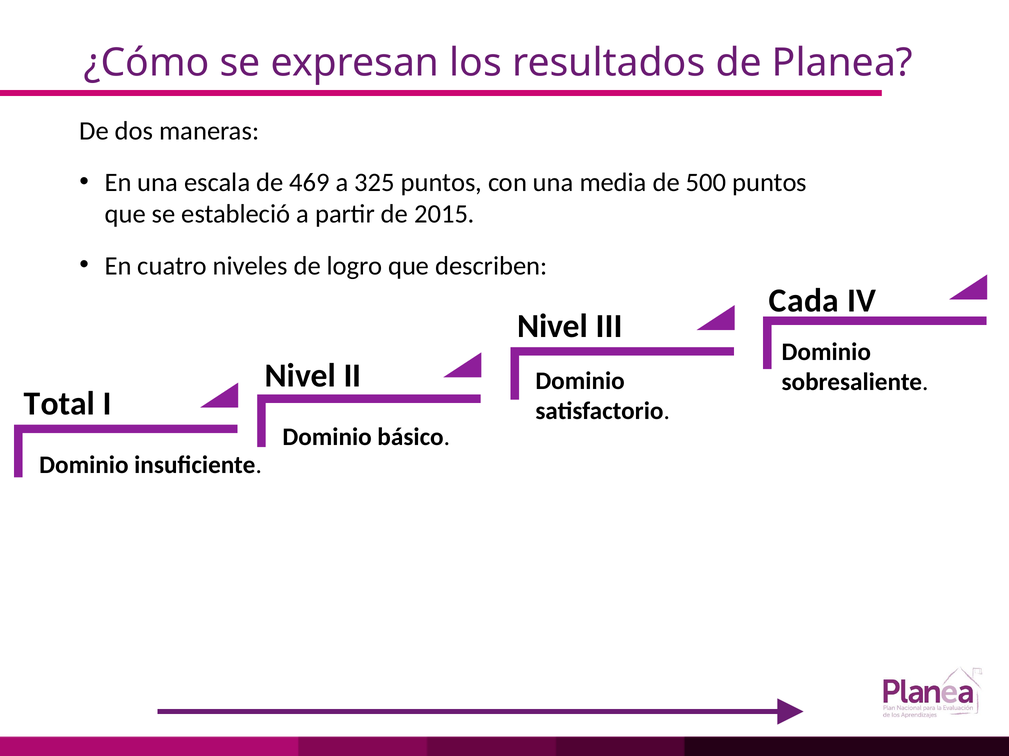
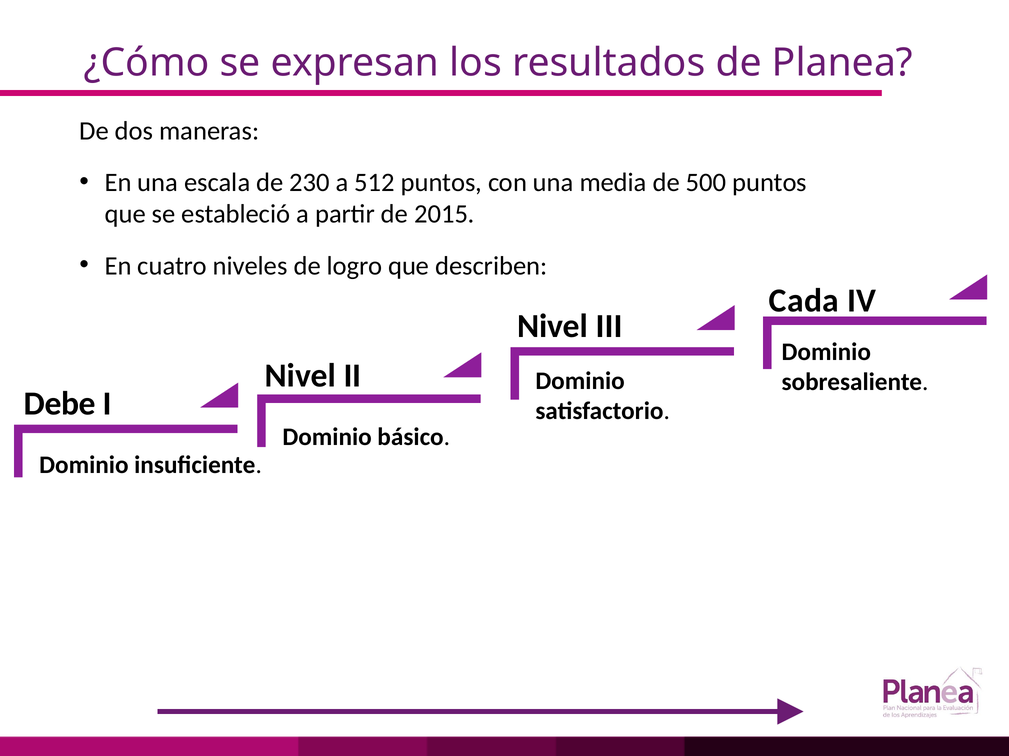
469: 469 -> 230
325: 325 -> 512
Total: Total -> Debe
